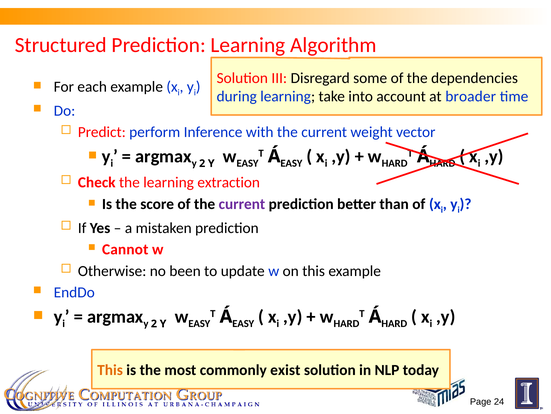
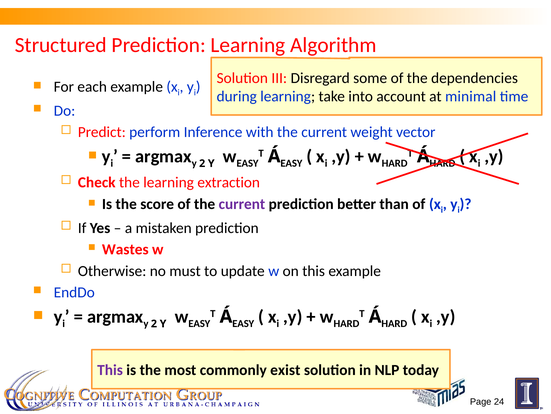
broader: broader -> minimal
Cannot: Cannot -> Wastes
been: been -> must
This at (110, 370) colour: orange -> purple
